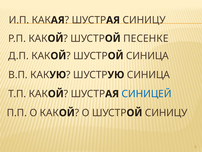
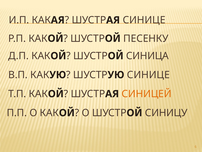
СИНИЦУ at (144, 20): СИНИЦУ -> СИНИЦЕ
ПЕСЕНКЕ: ПЕСЕНКЕ -> ПЕСЕНКУ
СИНИЦА at (148, 75): СИНИЦА -> СИНИЦЕ
СИНИЦЕЙ colour: blue -> orange
